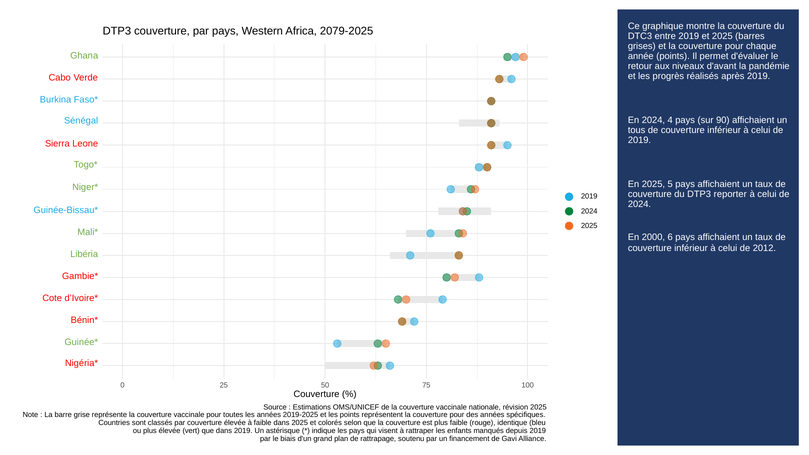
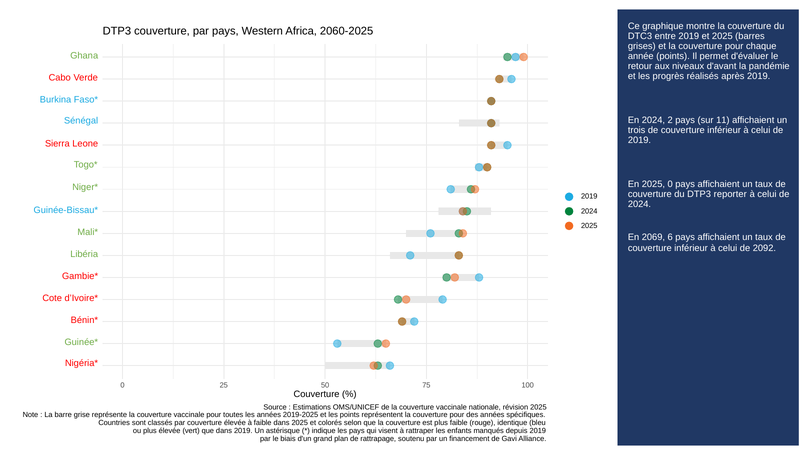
2079-2025: 2079-2025 -> 2060-2025
4: 4 -> 2
90: 90 -> 11
tous: tous -> trois
2025 5: 5 -> 0
2000: 2000 -> 2069
2012: 2012 -> 2092
